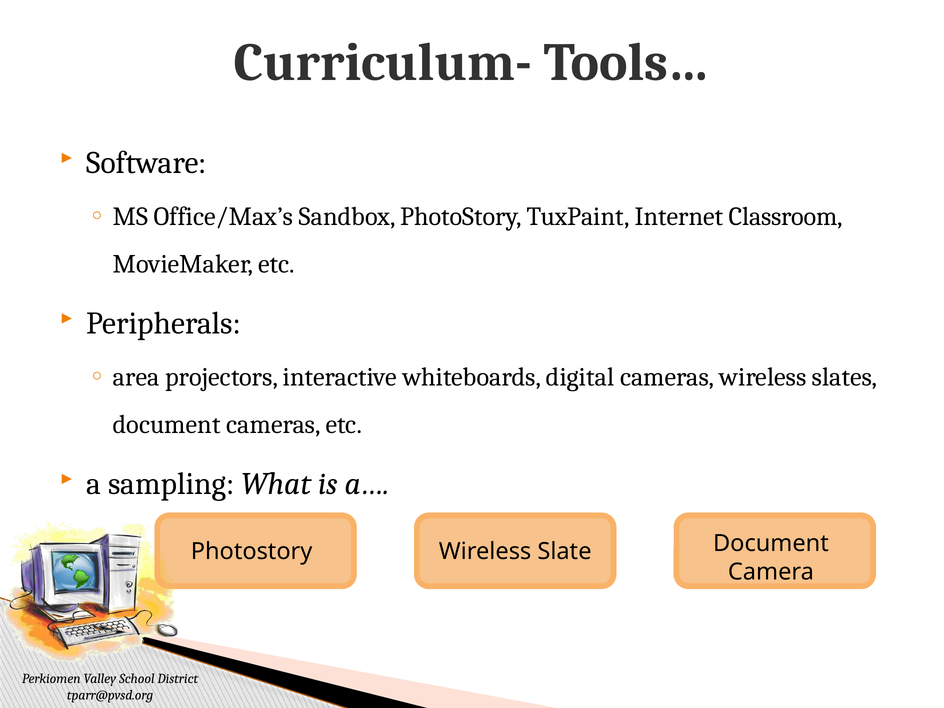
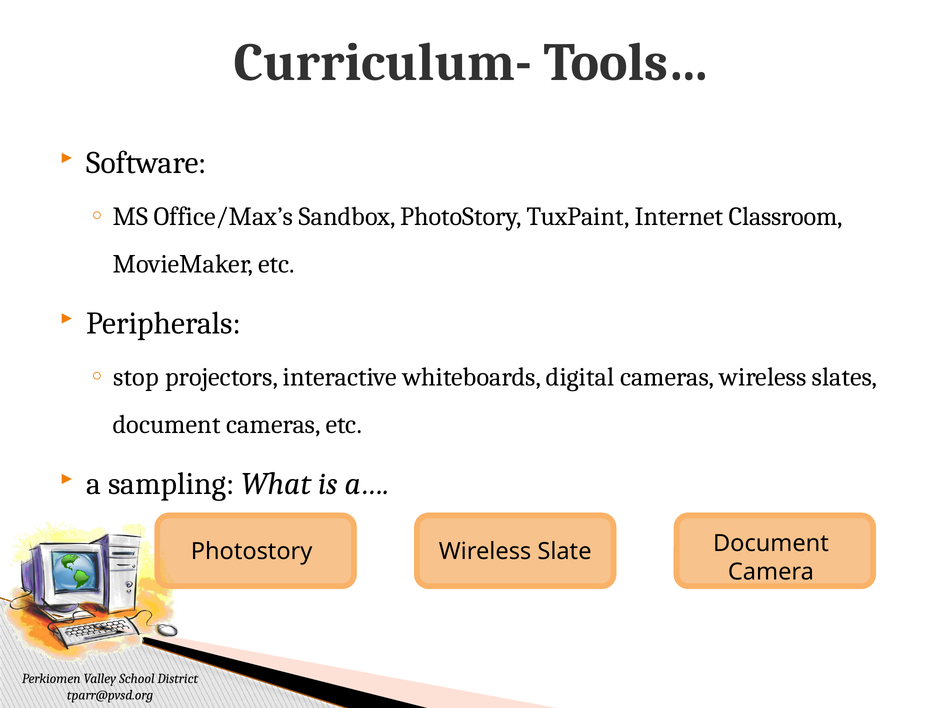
area: area -> stop
